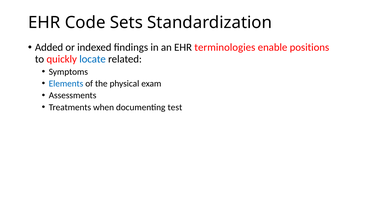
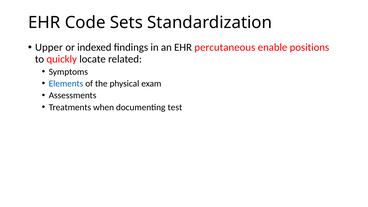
Added: Added -> Upper
terminologies: terminologies -> percutaneous
locate colour: blue -> black
